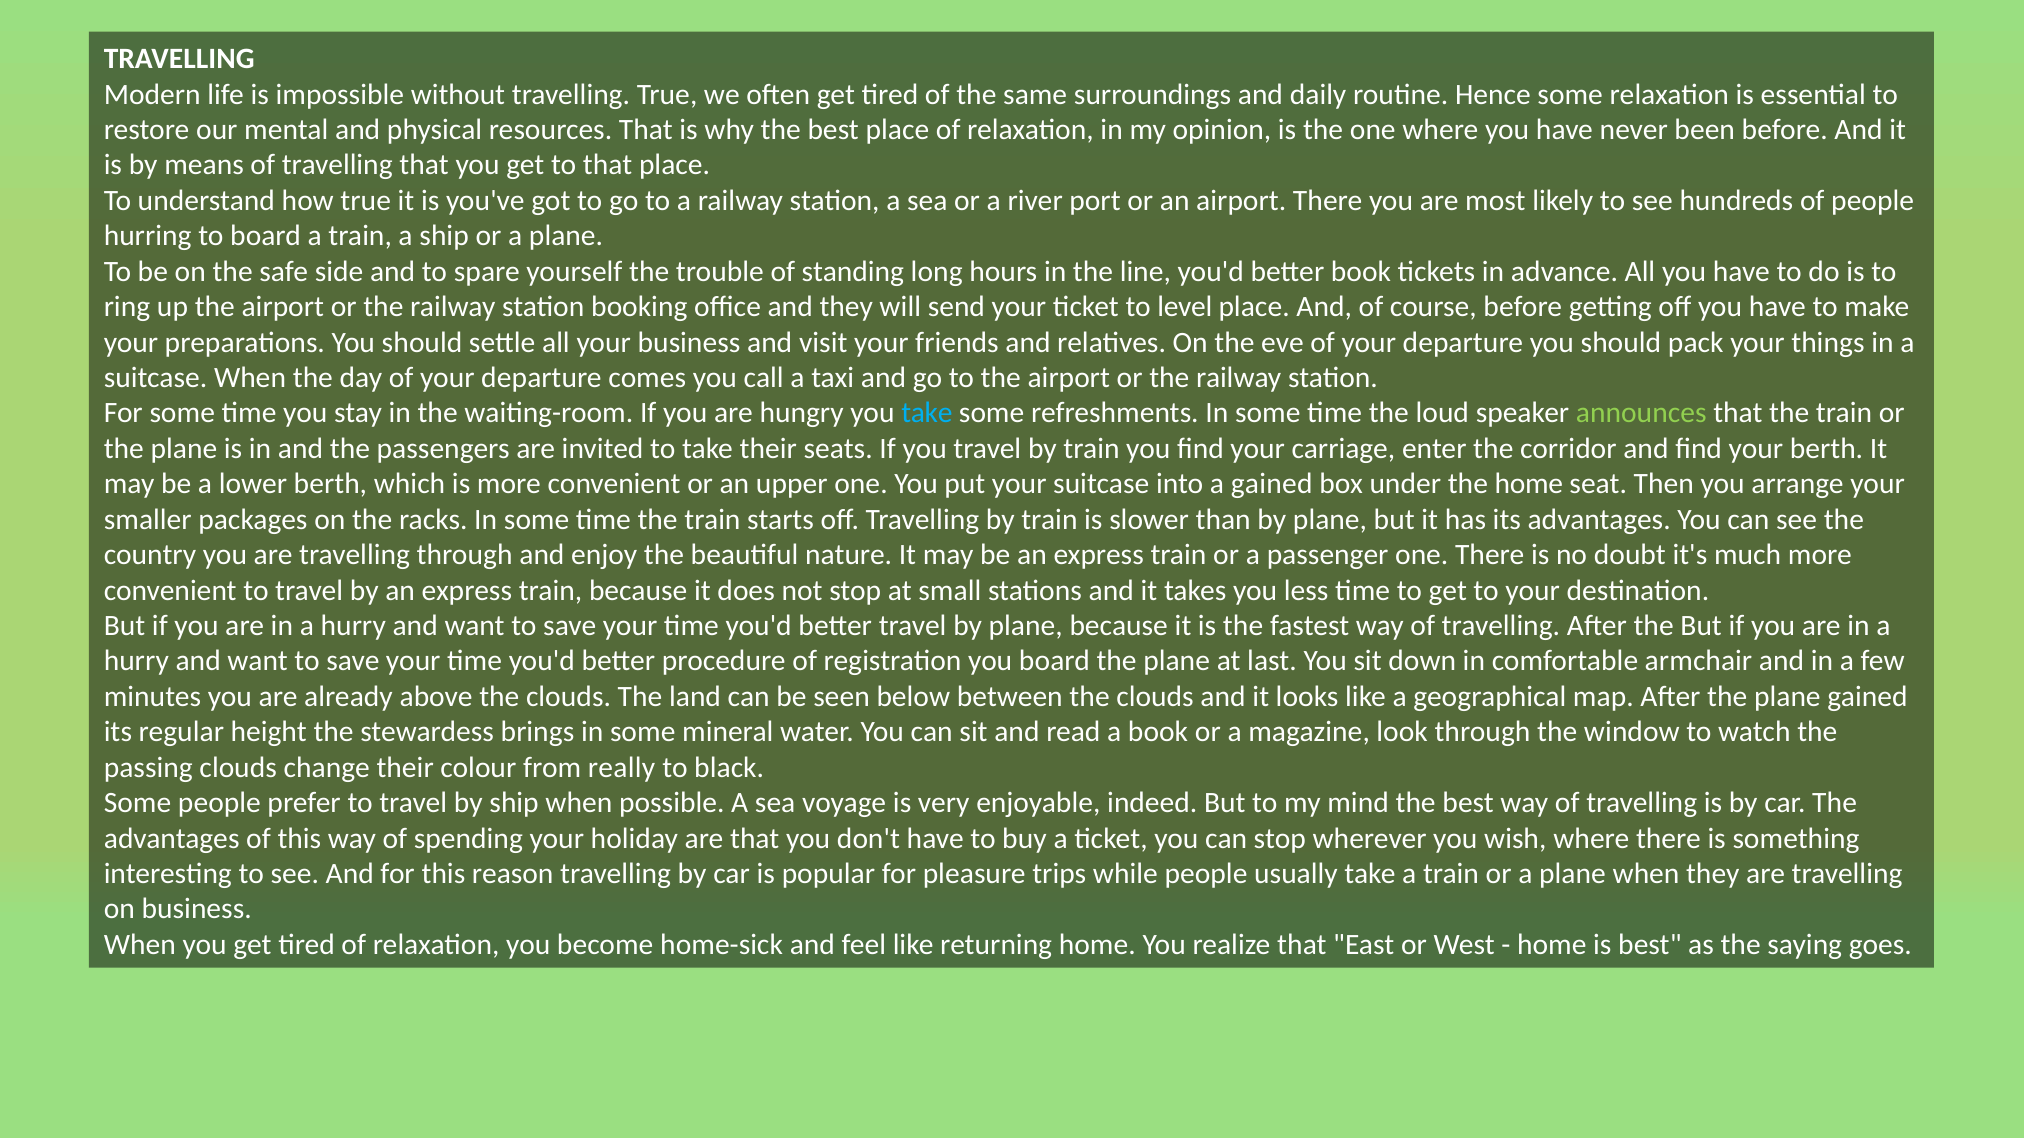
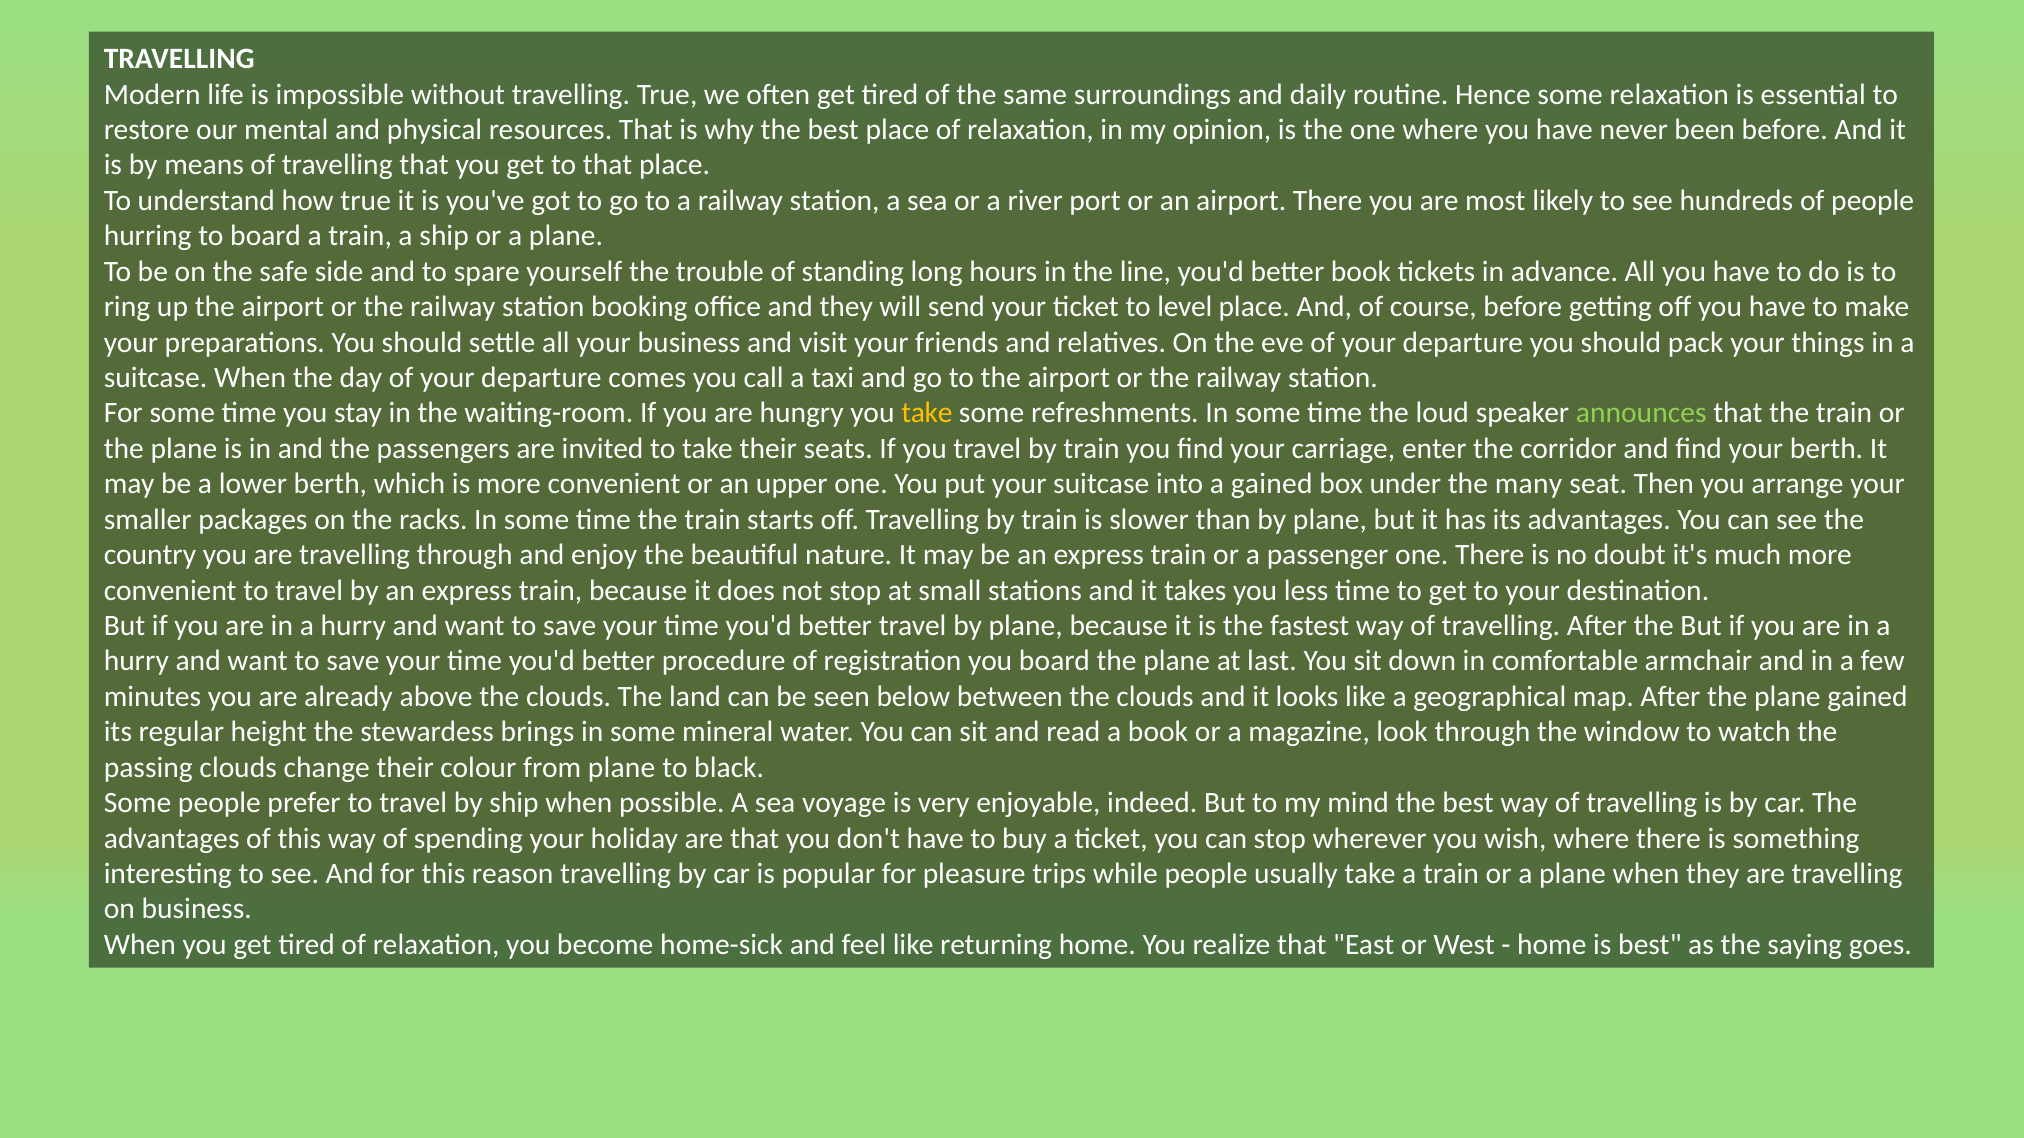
take at (927, 413) colour: light blue -> yellow
the home: home -> many
from really: really -> plane
